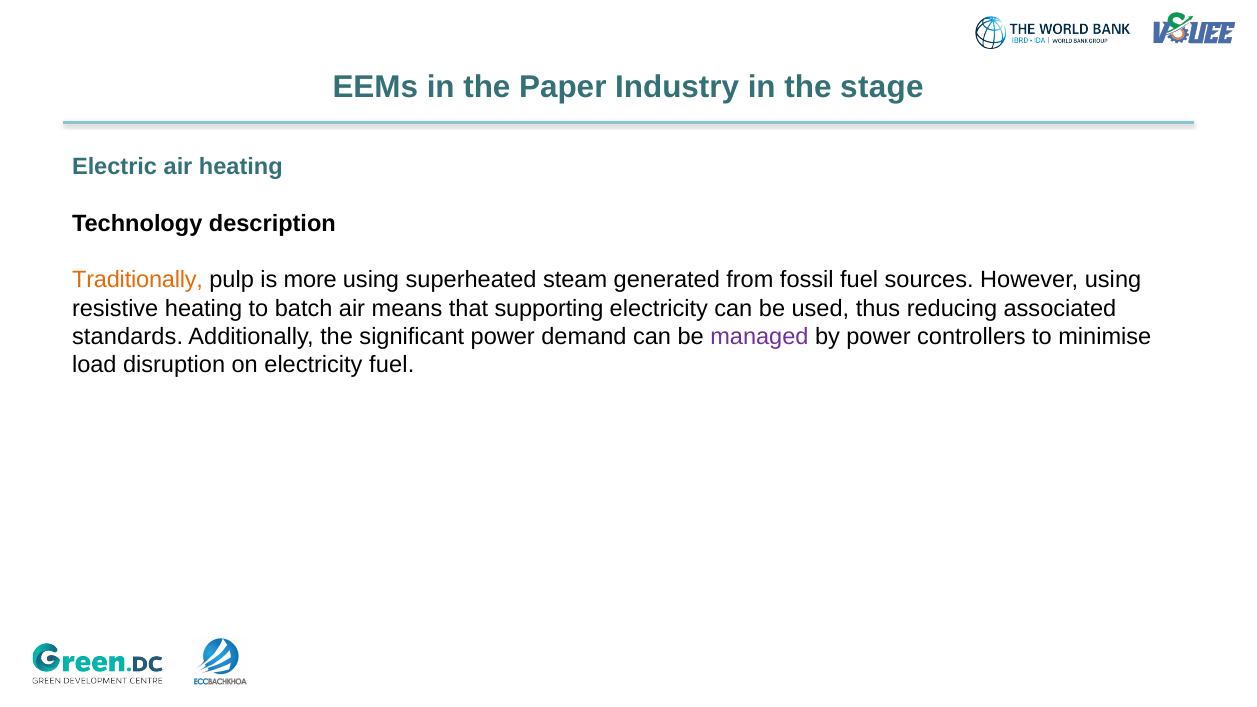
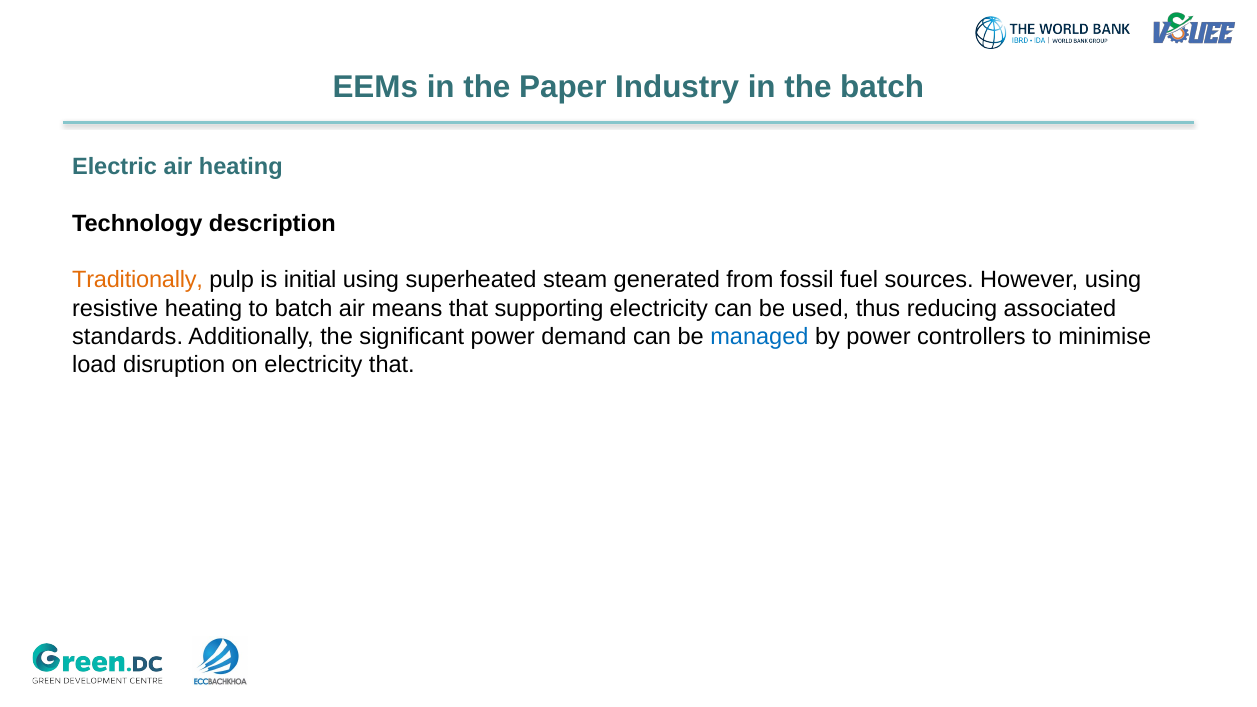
the stage: stage -> batch
more: more -> initial
managed colour: purple -> blue
electricity fuel: fuel -> that
